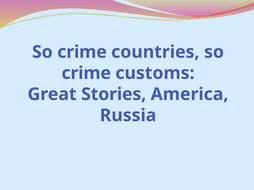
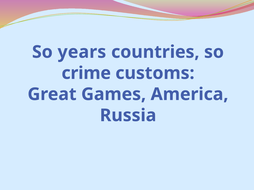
crime at (82, 52): crime -> years
Stories: Stories -> Games
